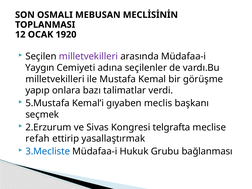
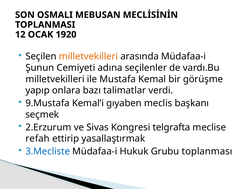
milletvekilleri at (88, 56) colour: purple -> orange
Yaygın: Yaygın -> Şunun
5.Mustafa: 5.Mustafa -> 9.Mustafa
bağlanması: bağlanması -> toplanması
